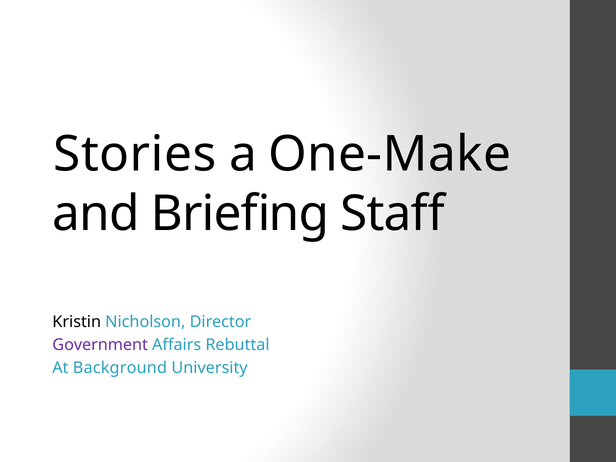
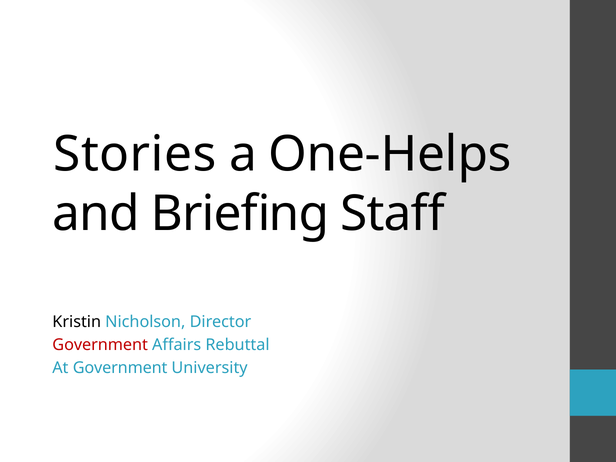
One-Make: One-Make -> One-Helps
Government at (100, 345) colour: purple -> red
At Background: Background -> Government
